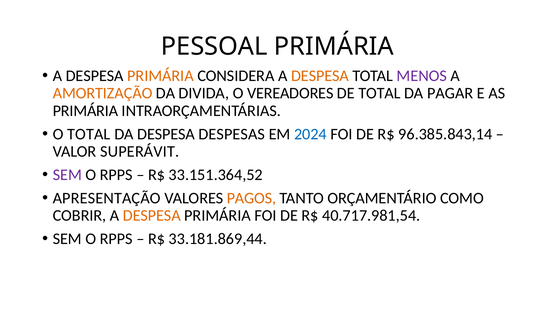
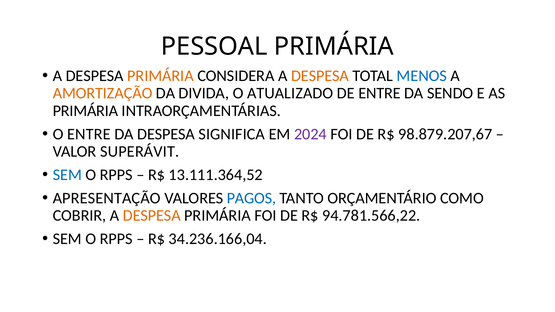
MENOS colour: purple -> blue
VEREADORES: VEREADORES -> ATUALIZADO
DE TOTAL: TOTAL -> ENTRE
PAGAR: PAGAR -> SENDO
O TOTAL: TOTAL -> ENTRE
DESPESAS: DESPESAS -> SIGNIFICA
2024 colour: blue -> purple
96.385.843,14: 96.385.843,14 -> 98.879.207,67
SEM at (67, 175) colour: purple -> blue
33.151.364,52: 33.151.364,52 -> 13.111.364,52
PAGOS colour: orange -> blue
40.717.981,54: 40.717.981,54 -> 94.781.566,22
33.181.869,44: 33.181.869,44 -> 34.236.166,04
